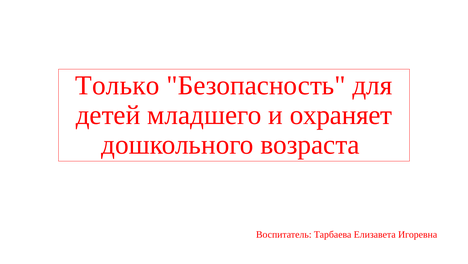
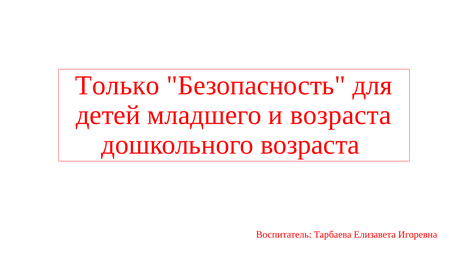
и охраняет: охраняет -> возраста
